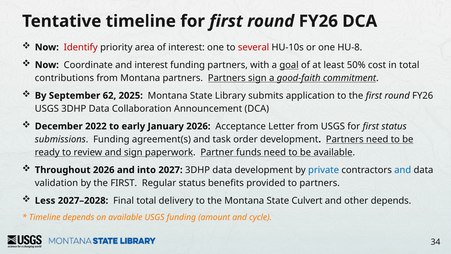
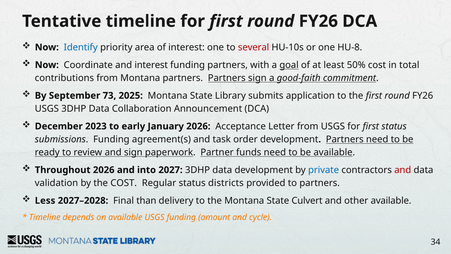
Identify colour: red -> blue
62: 62 -> 73
2022: 2022 -> 2023
and at (403, 170) colour: blue -> red
by the FIRST: FIRST -> COST
benefits: benefits -> districts
Final total: total -> than
other depends: depends -> available
